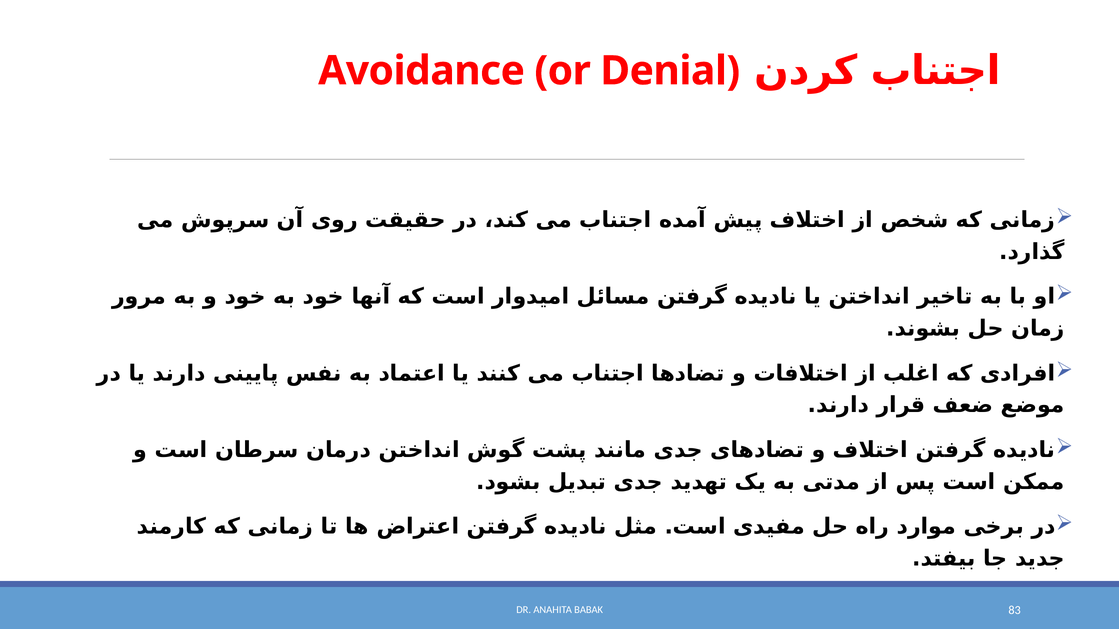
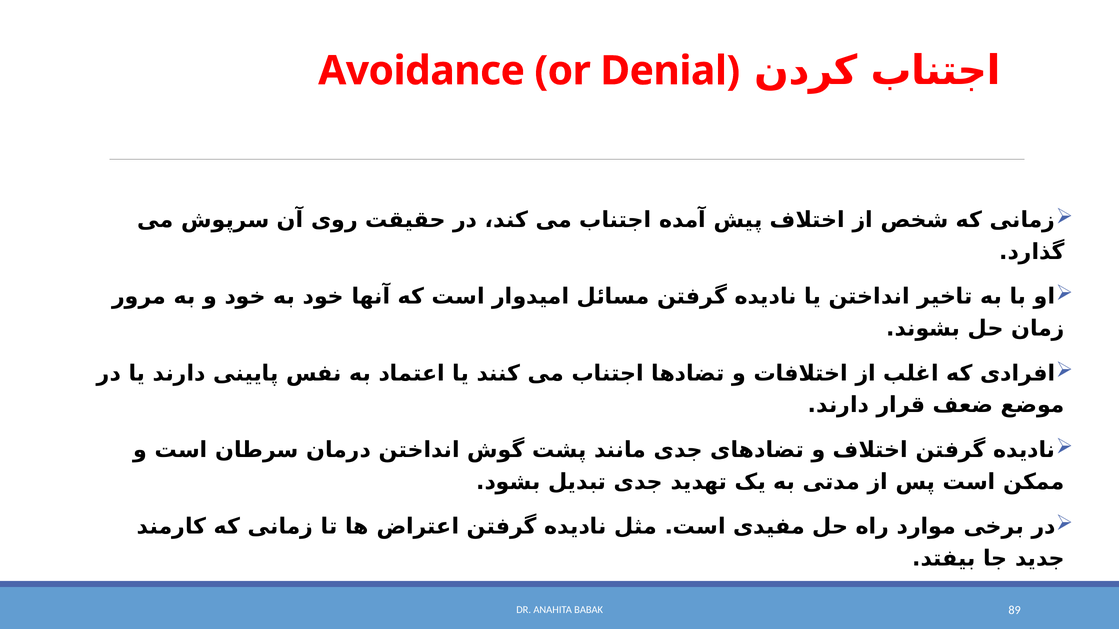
83: 83 -> 89
